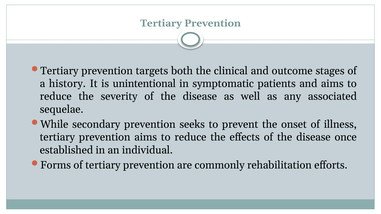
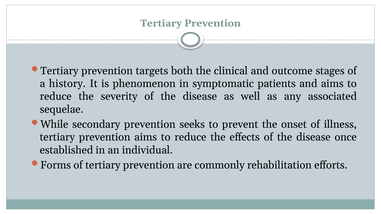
unintentional: unintentional -> phenomenon
